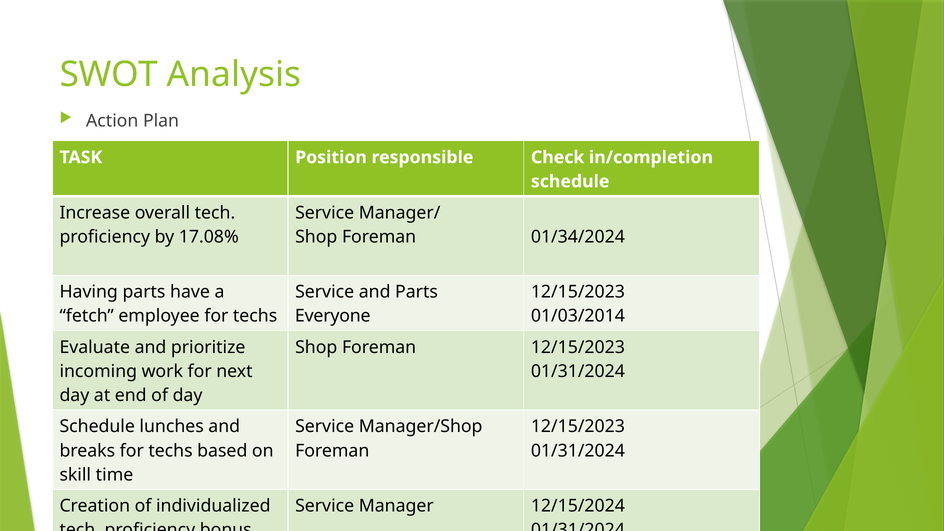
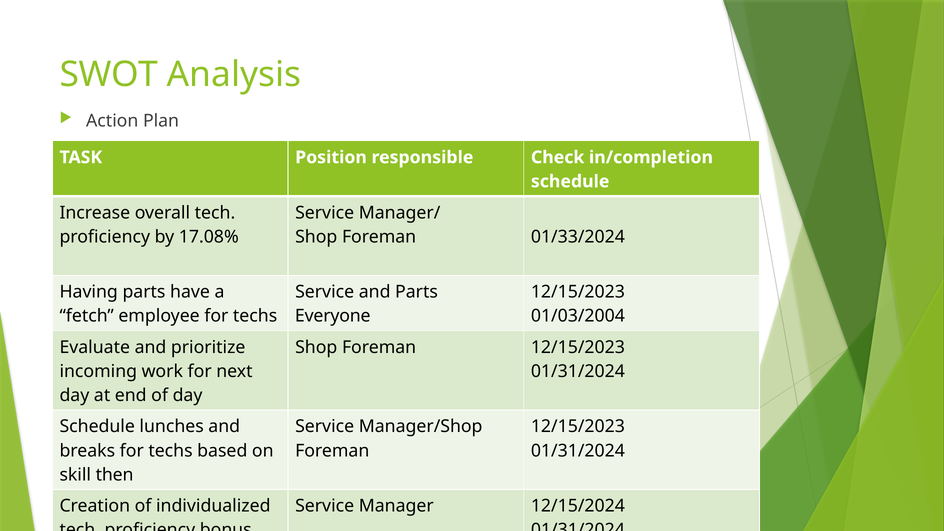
01/34/2024: 01/34/2024 -> 01/33/2024
01/03/2014: 01/03/2014 -> 01/03/2004
time: time -> then
